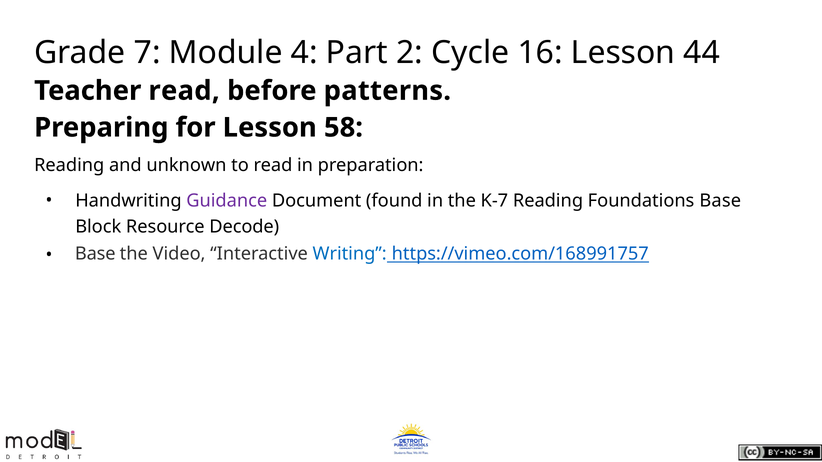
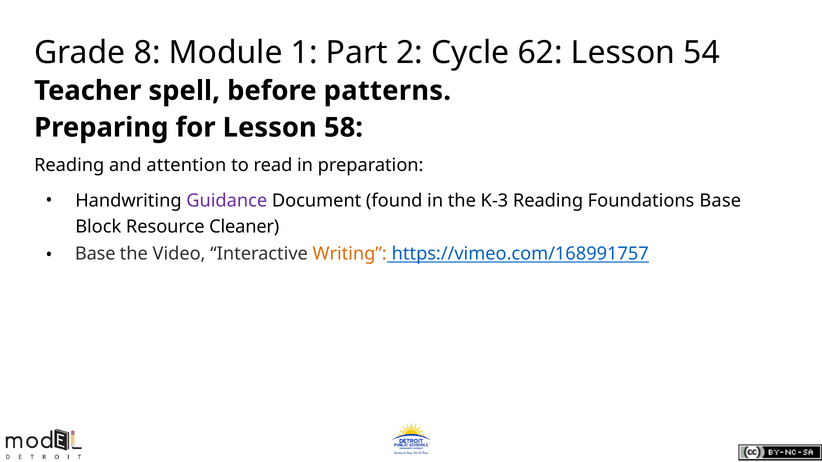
7: 7 -> 8
4: 4 -> 1
16: 16 -> 62
44: 44 -> 54
Teacher read: read -> spell
unknown: unknown -> attention
K-7: K-7 -> K-3
Decode: Decode -> Cleaner
Writing colour: blue -> orange
